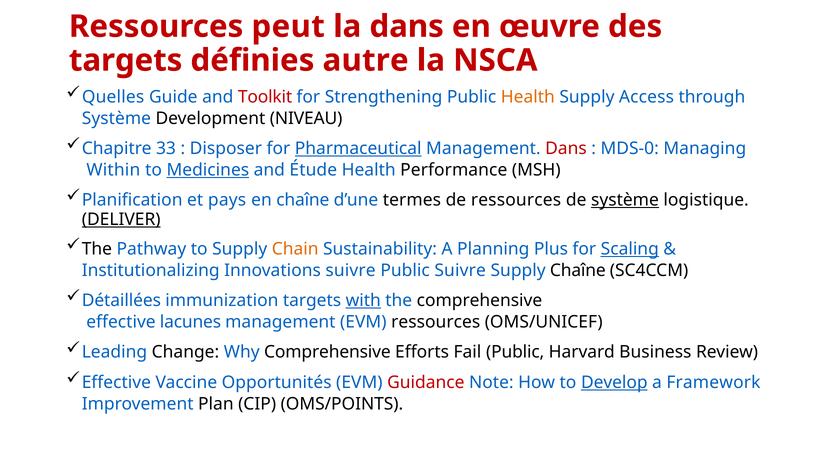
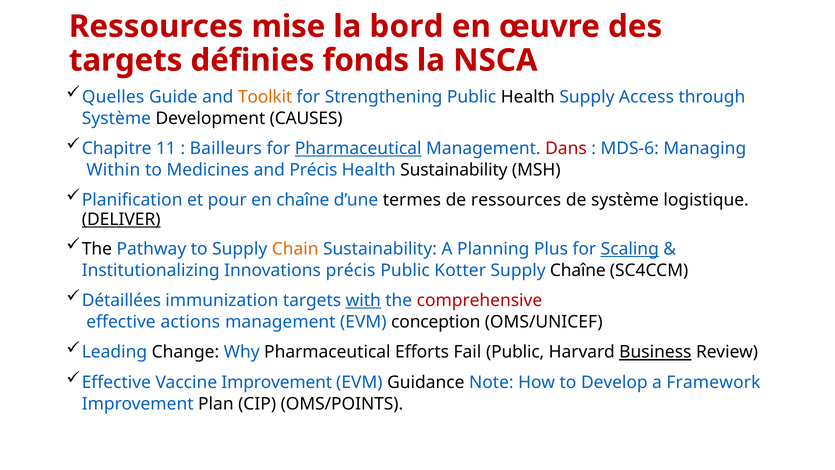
peut: peut -> mise
la dans: dans -> bord
autre: autre -> fonds
Toolkit colour: red -> orange
Health at (528, 97) colour: orange -> black
NIVEAU: NIVEAU -> CAUSES
33: 33 -> 11
Disposer: Disposer -> Bailleurs
MDS-0: MDS-0 -> MDS-6
Medicines underline: present -> none
and Étude: Étude -> Précis
Health Performance: Performance -> Sustainability
pays: pays -> pour
système at (625, 200) underline: present -> none
Innovations suivre: suivre -> précis
Public Suivre: Suivre -> Kotter
comprehensive at (479, 300) colour: black -> red
lacunes: lacunes -> actions
EVM ressources: ressources -> conception
Why Comprehensive: Comprehensive -> Pharmaceutical
Business underline: none -> present
Vaccine Opportunités: Opportunités -> Improvement
Guidance colour: red -> black
Develop underline: present -> none
